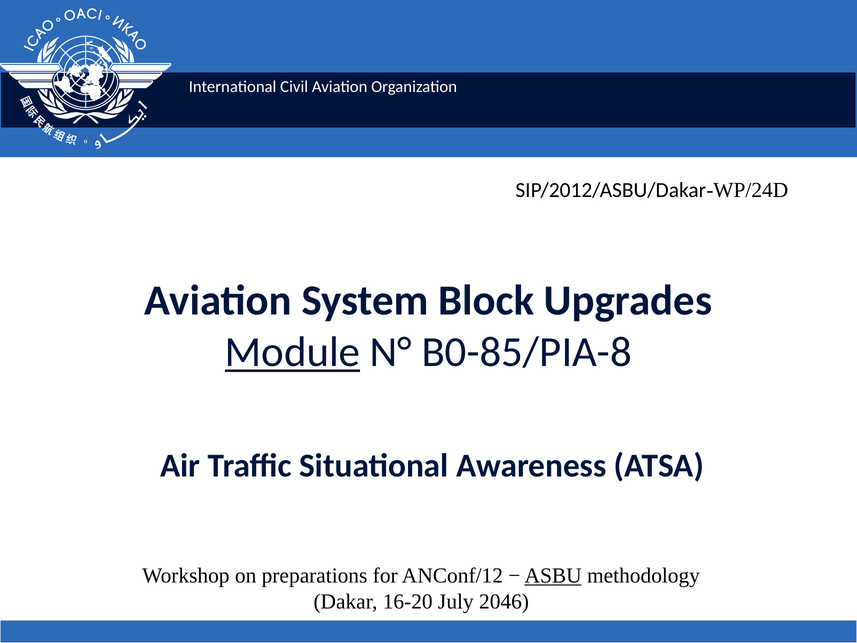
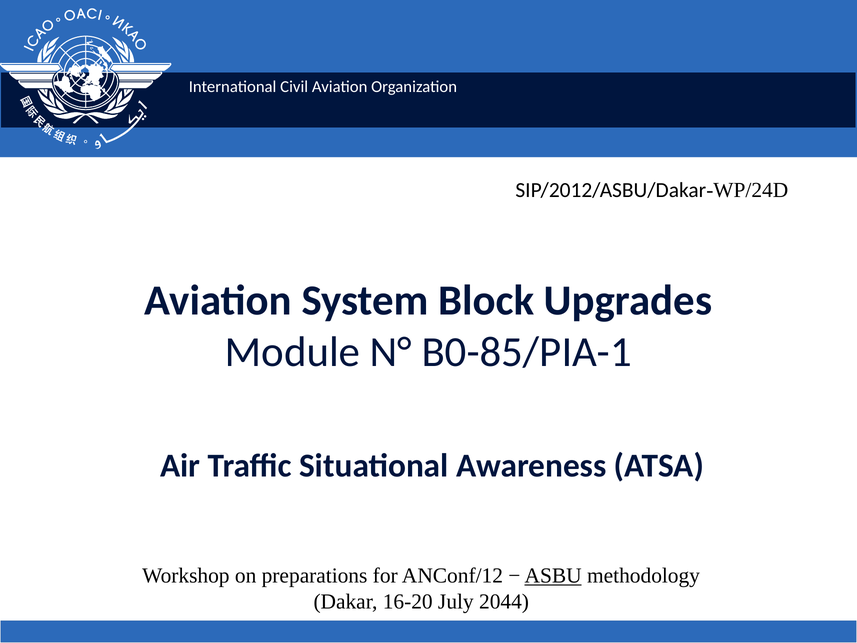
Module underline: present -> none
B0-85/PIA-8: B0-85/PIA-8 -> B0-85/PIA-1
2046: 2046 -> 2044
